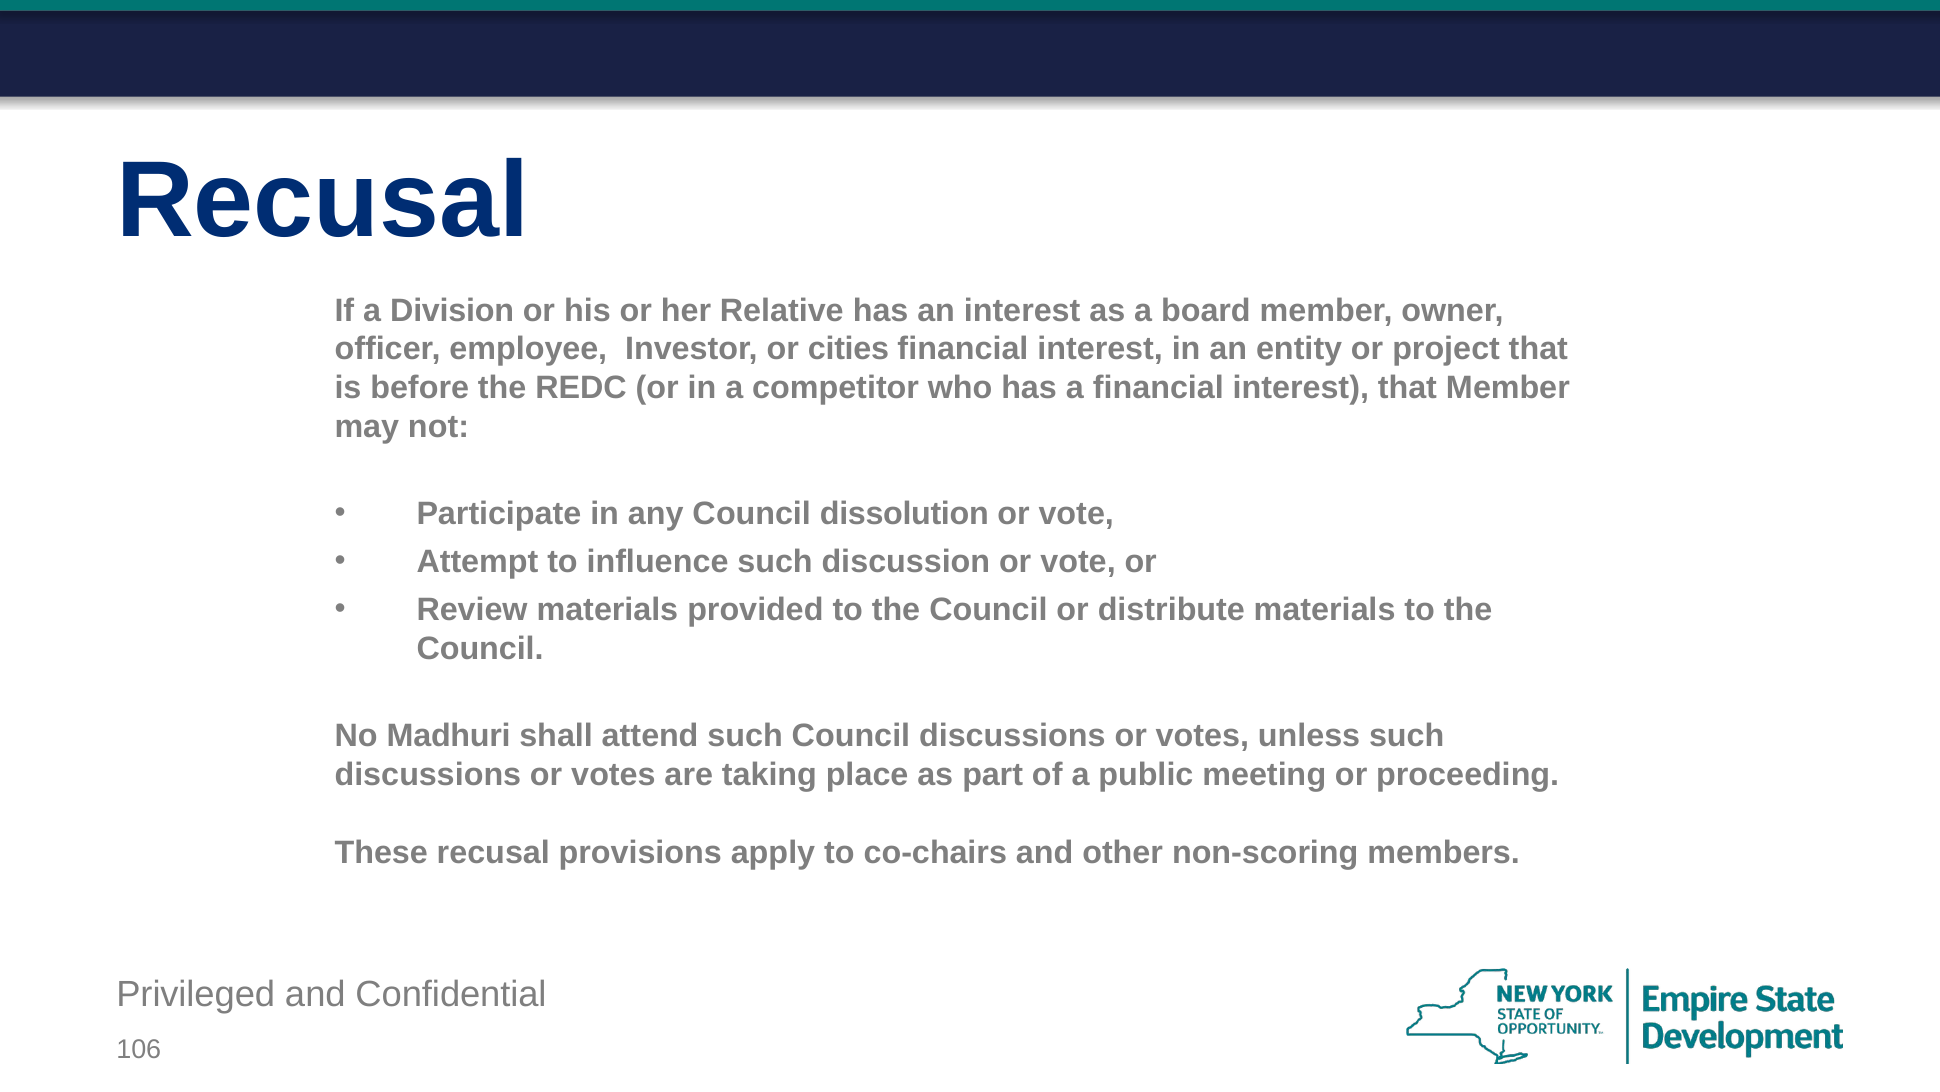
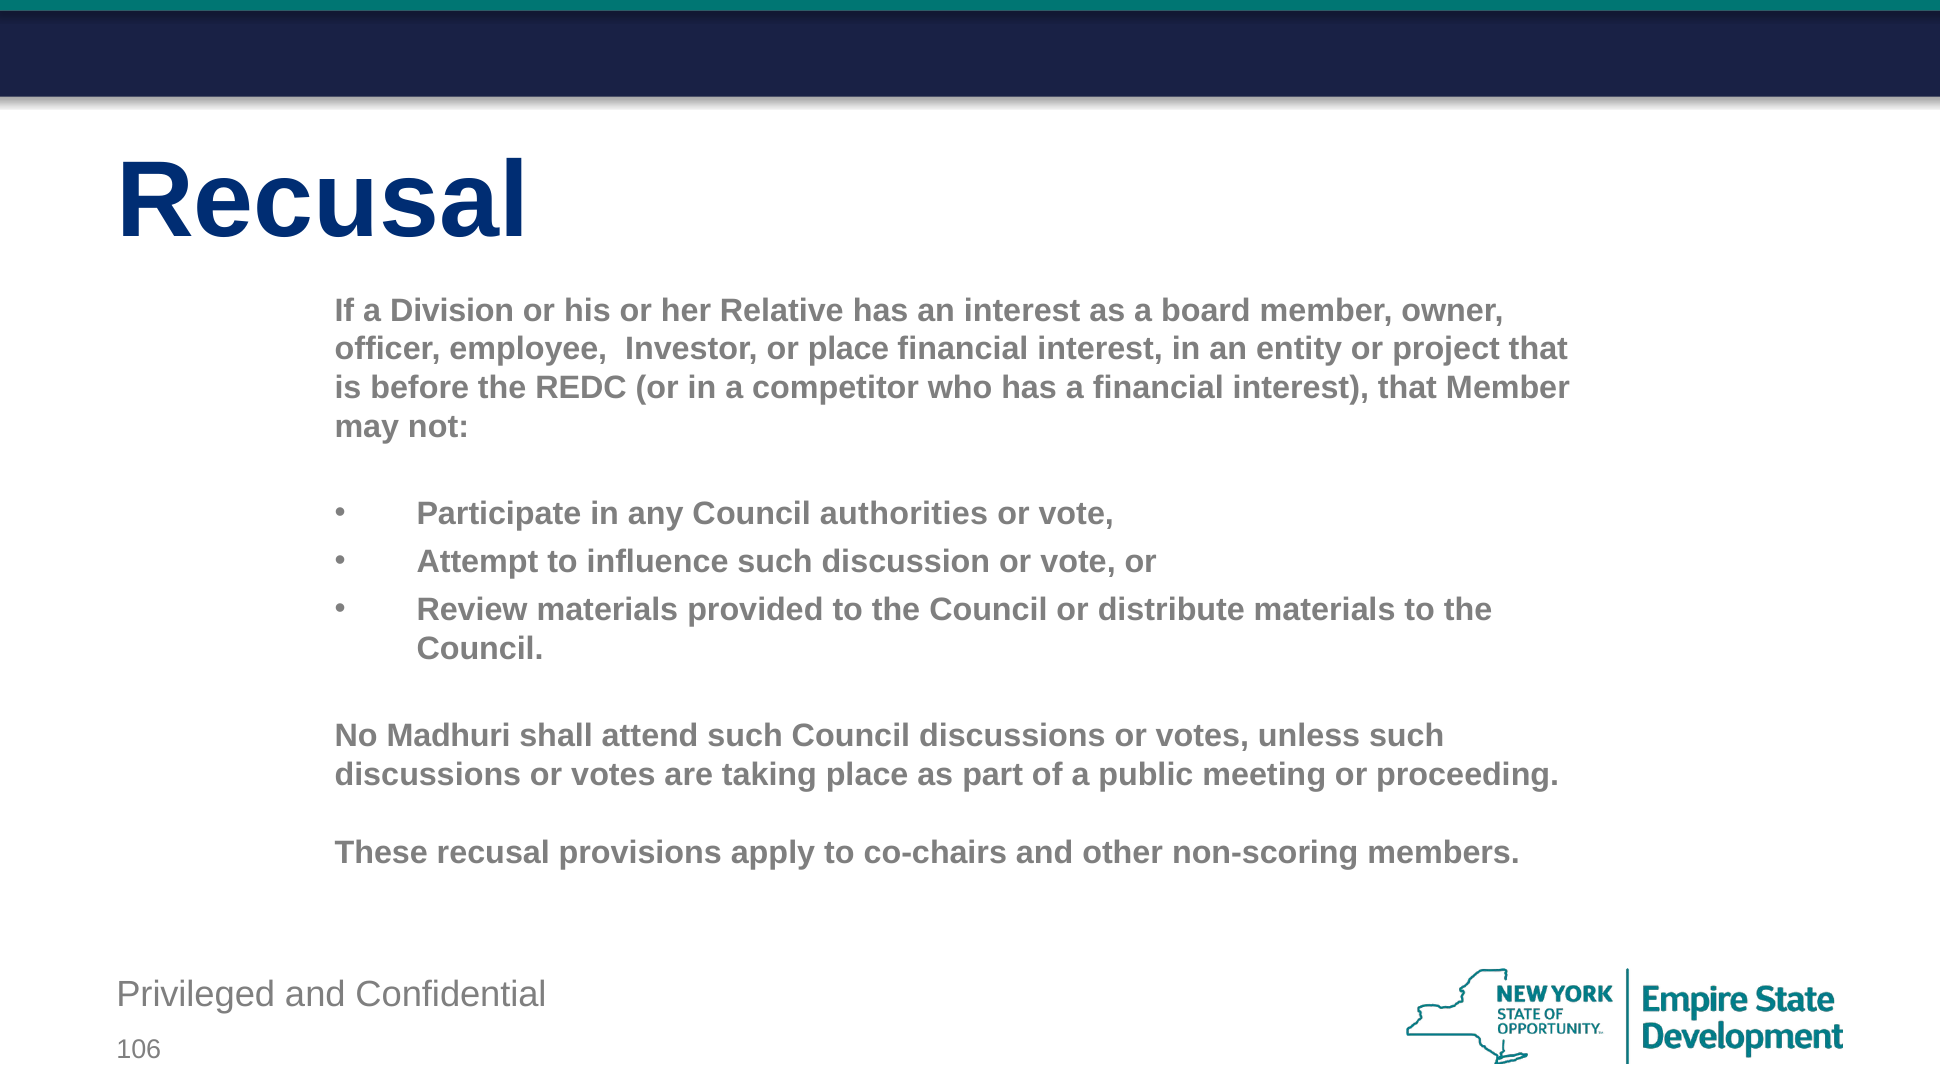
or cities: cities -> place
dissolution: dissolution -> authorities
